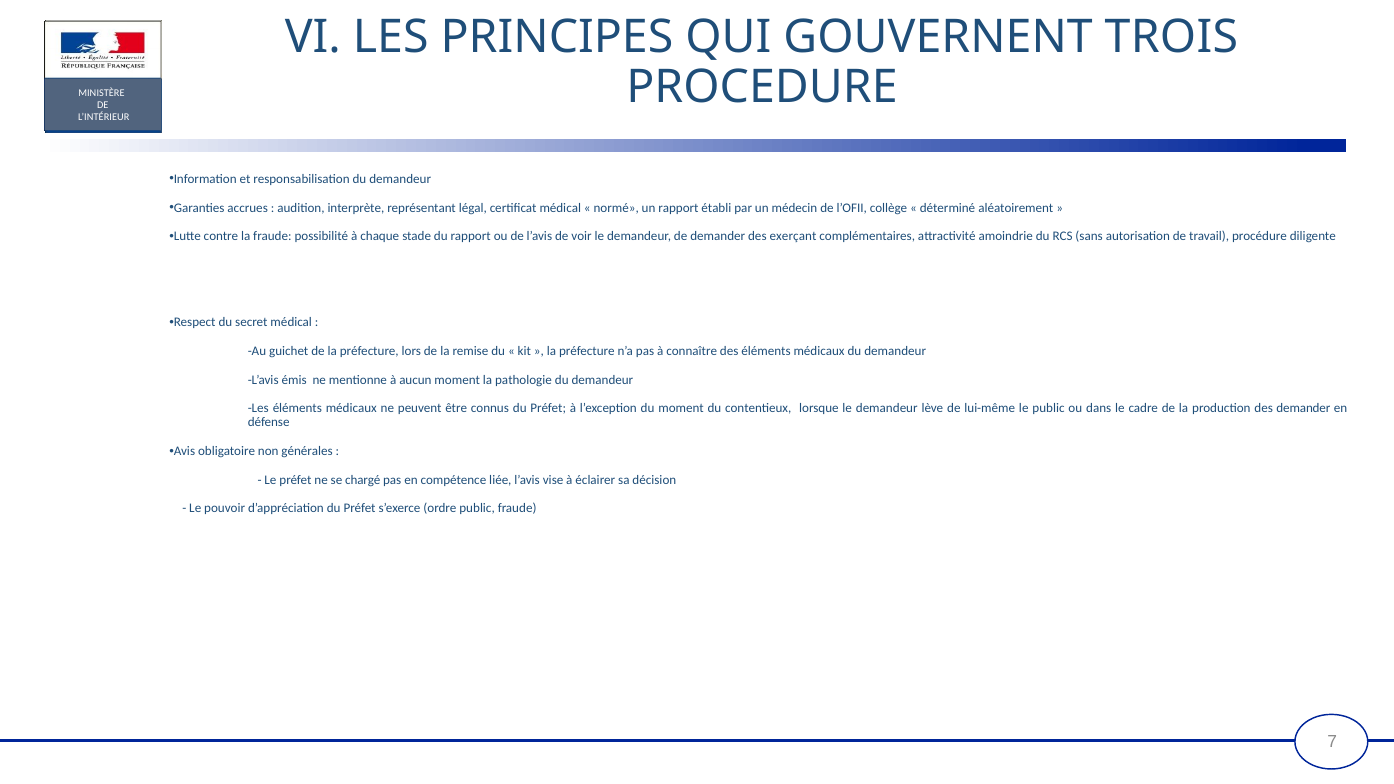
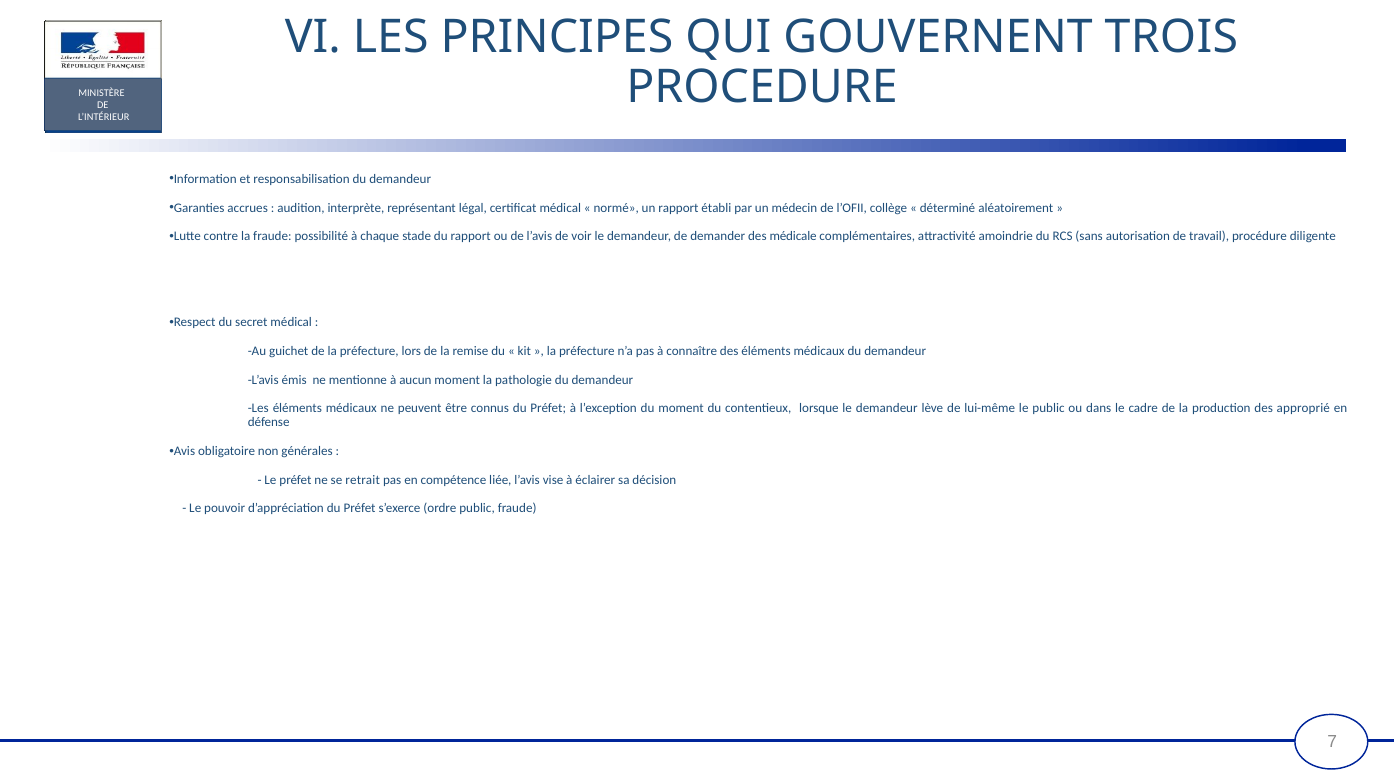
exerçant: exerçant -> médicale
des demander: demander -> approprié
chargé: chargé -> retrait
